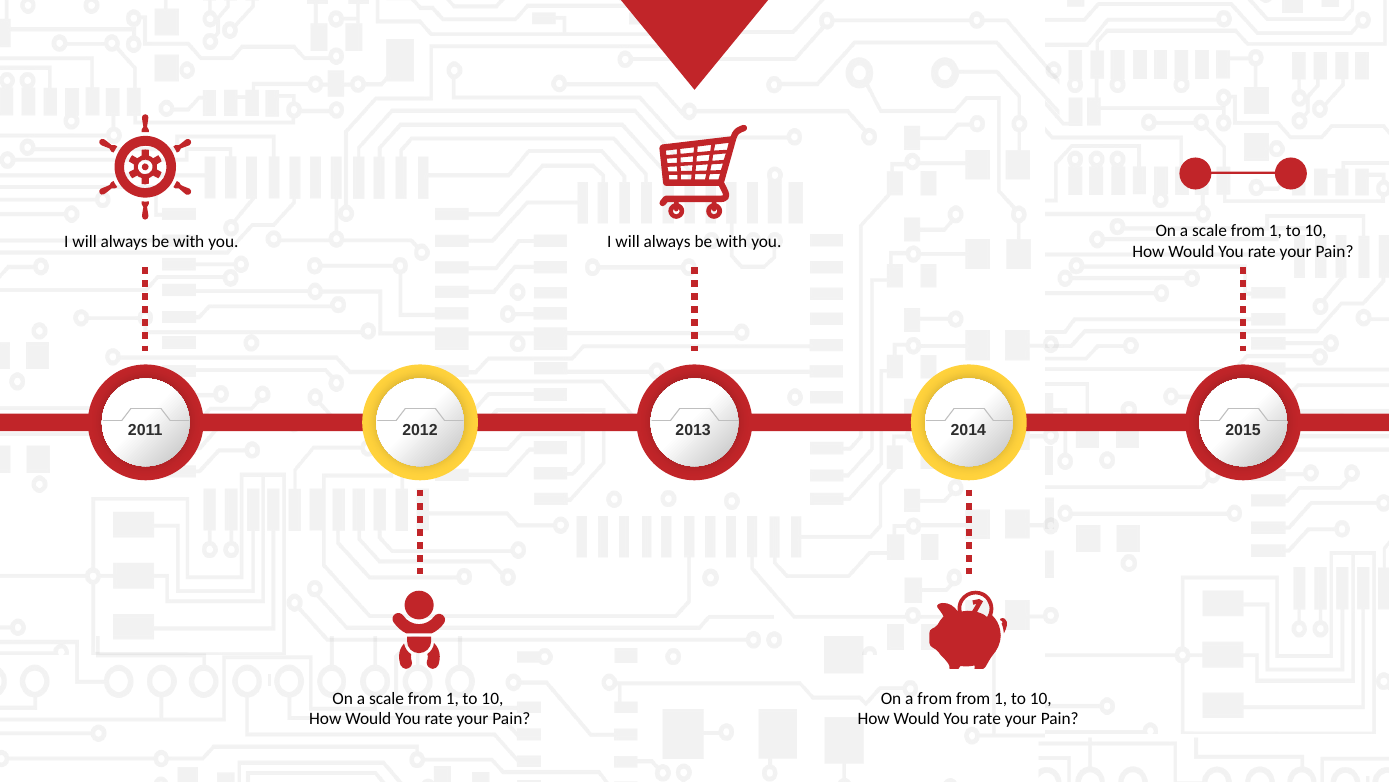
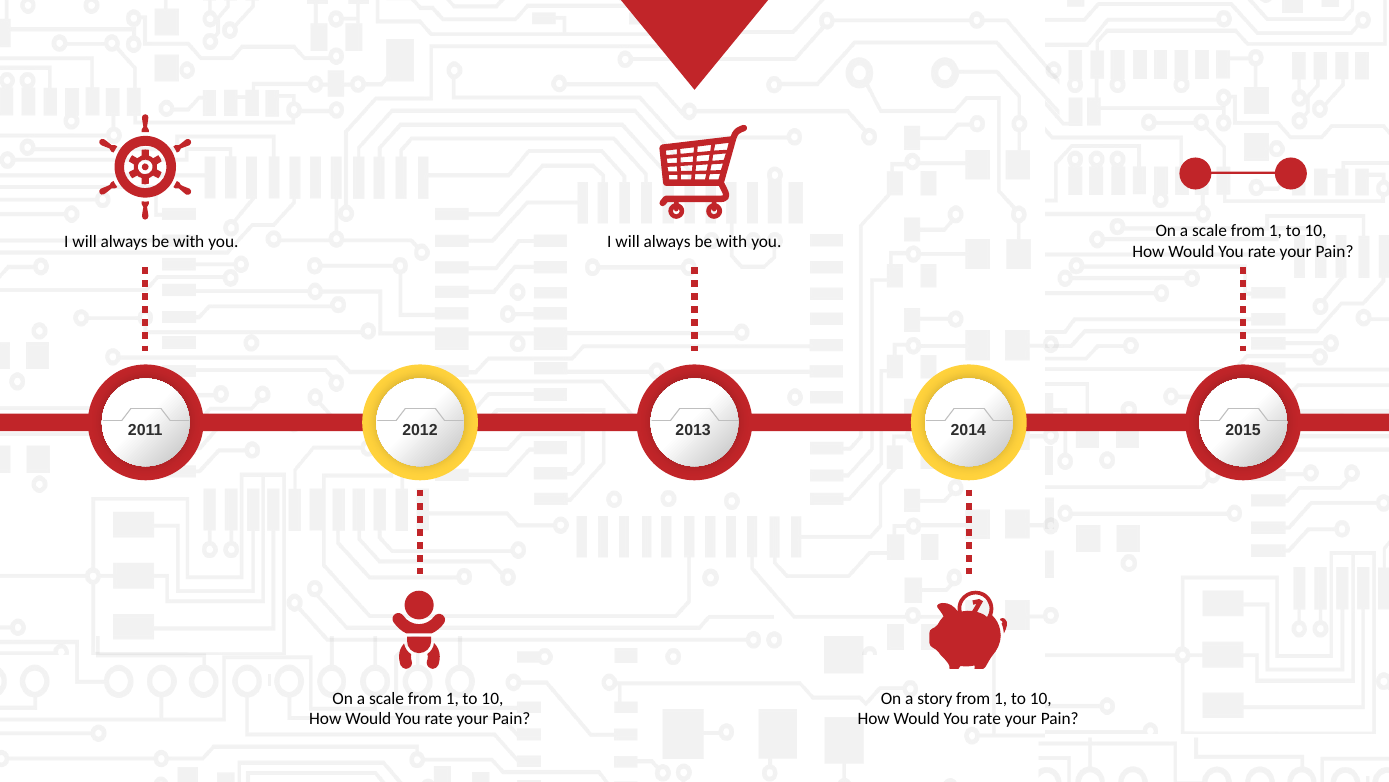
a from: from -> story
